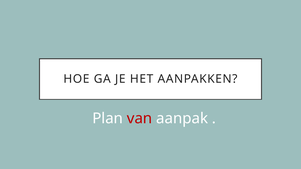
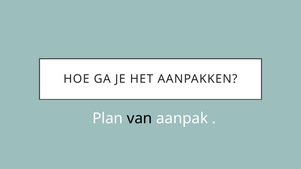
van colour: red -> black
